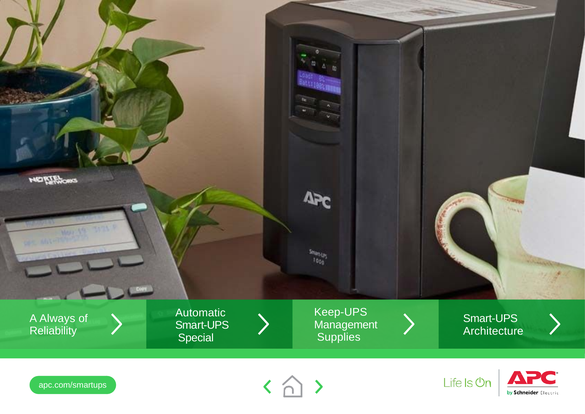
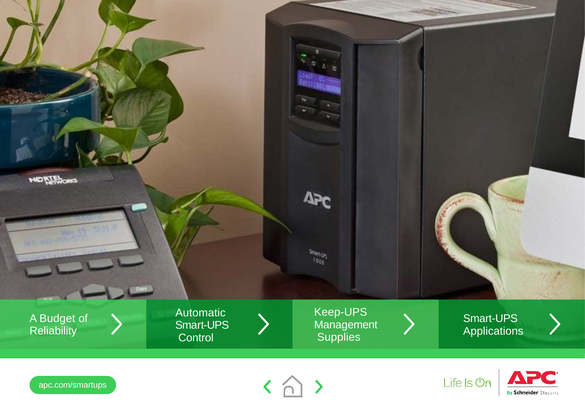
Always: Always -> Budget
Architecture: Architecture -> Applications
Special: Special -> Control
